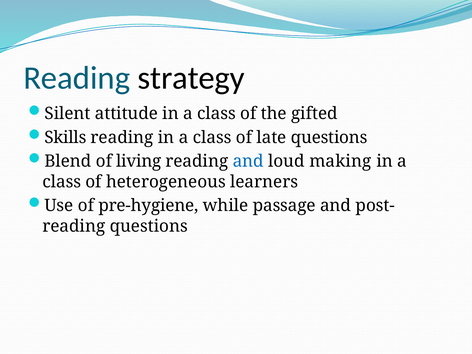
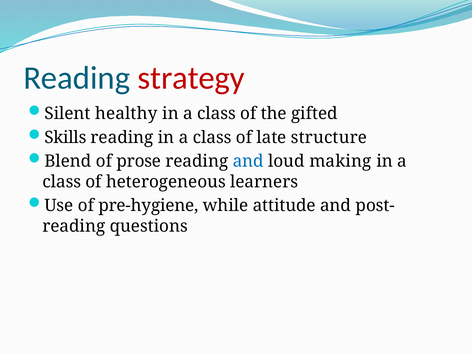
strategy colour: black -> red
attitude: attitude -> healthy
late questions: questions -> structure
living: living -> prose
passage: passage -> attitude
